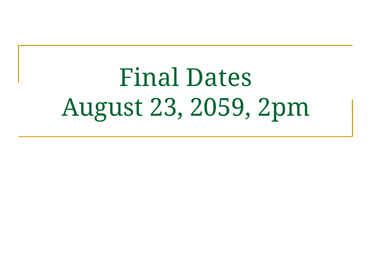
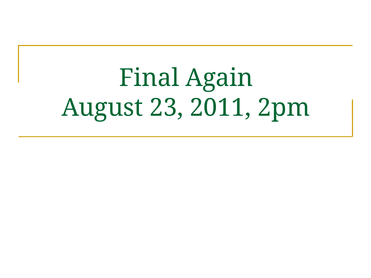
Dates: Dates -> Again
2059: 2059 -> 2011
